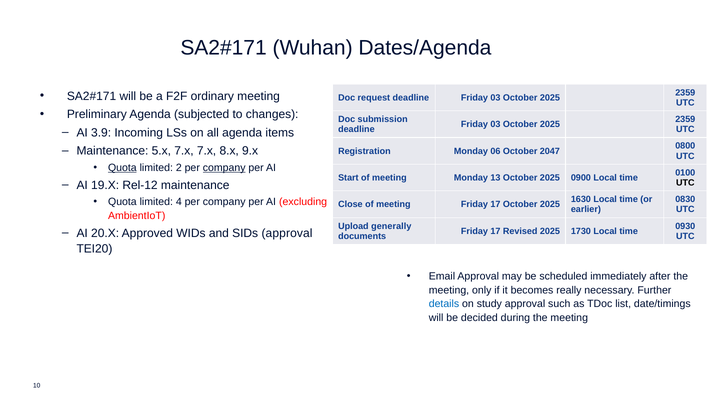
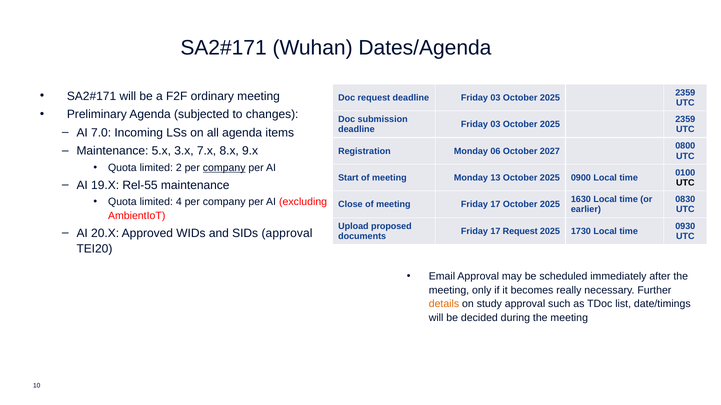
3.9: 3.9 -> 7.0
5.x 7.x: 7.x -> 3.x
2047: 2047 -> 2027
Quota at (122, 168) underline: present -> none
Rel-12: Rel-12 -> Rel-55
generally: generally -> proposed
17 Revised: Revised -> Request
details colour: blue -> orange
